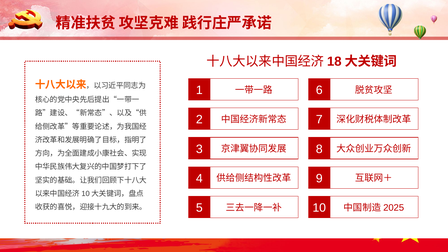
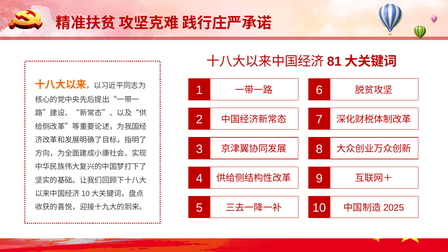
18: 18 -> 81
